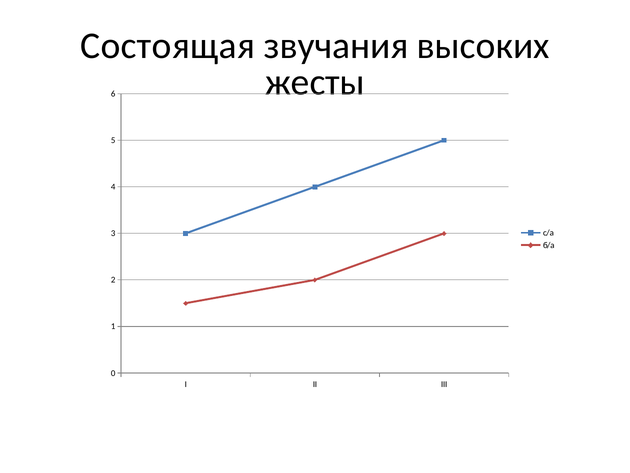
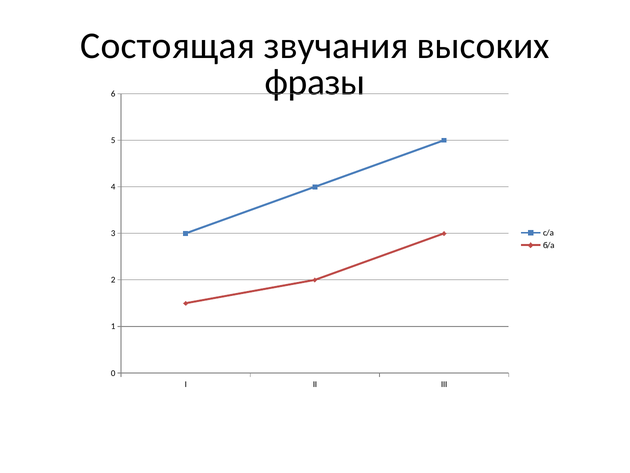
жесты: жесты -> фразы
